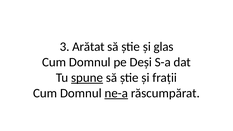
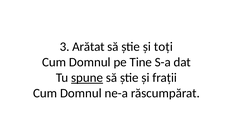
glas: glas -> toți
Deși: Deși -> Tine
ne-a underline: present -> none
